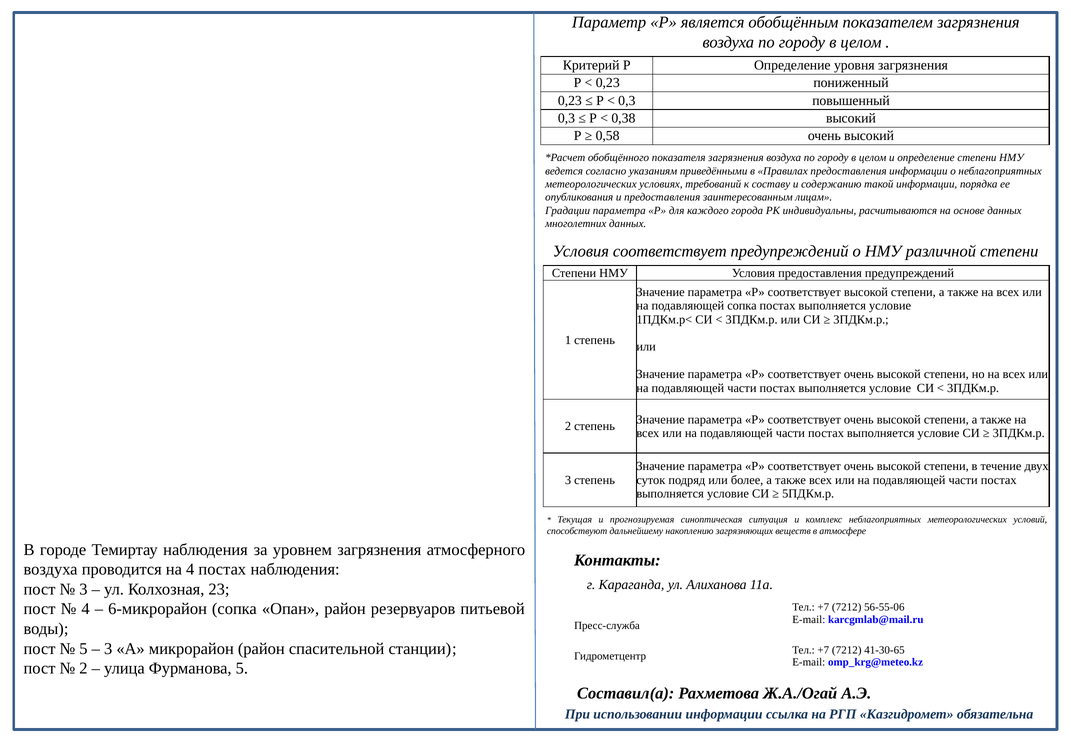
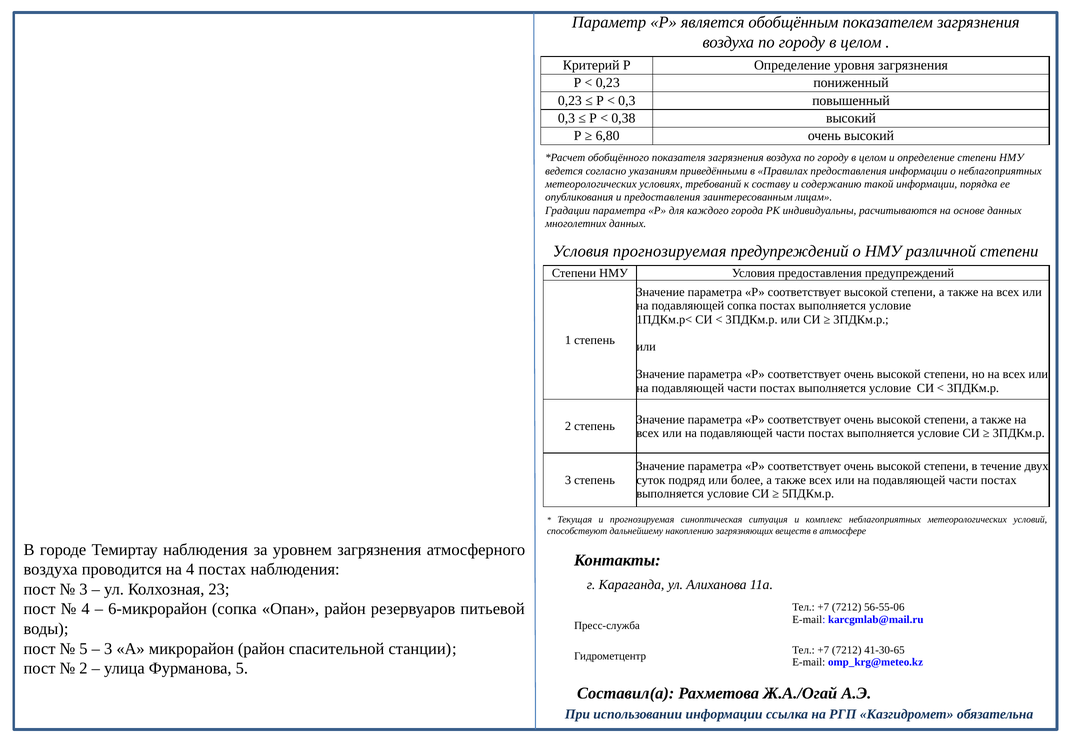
0,58: 0,58 -> 6,80
Условия соответствует: соответствует -> прогнозируемая
